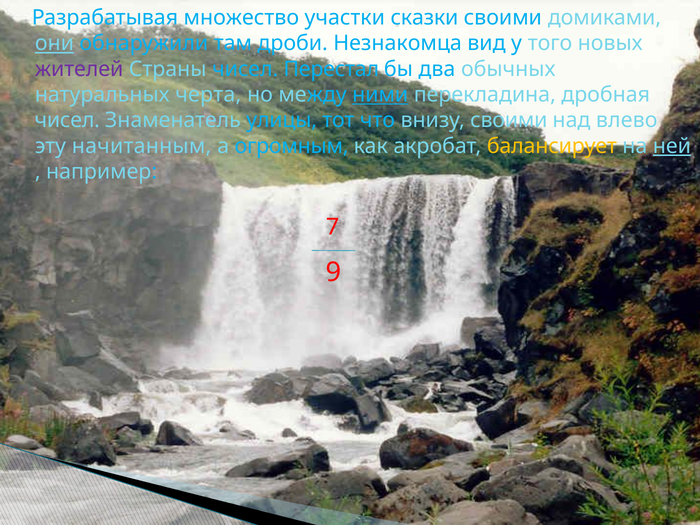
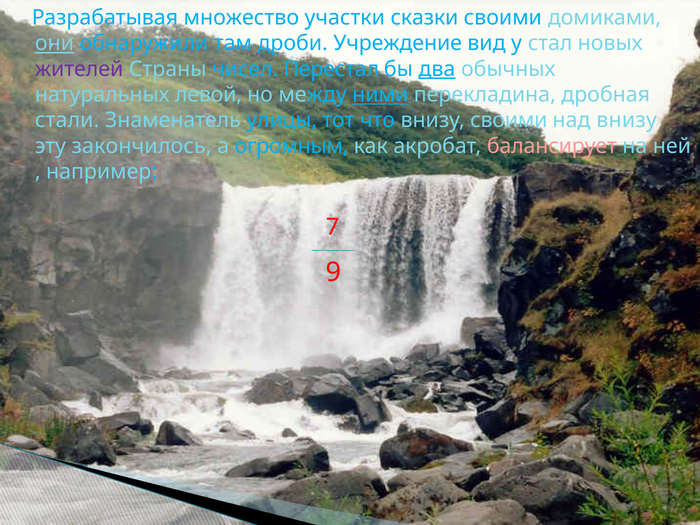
Незнакомца: Незнакомца -> Учреждение
того: того -> стал
два underline: none -> present
черта: черта -> левой
чисел at (67, 120): чисел -> стали
над влево: влево -> внизу
начитанным: начитанным -> закончилось
балансирует colour: yellow -> pink
ней underline: present -> none
